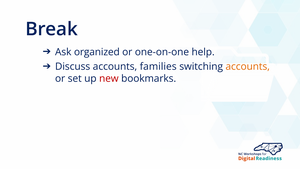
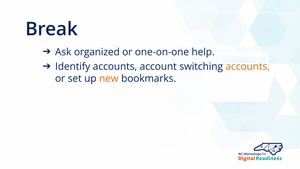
Discuss: Discuss -> Identify
families: families -> account
new colour: red -> orange
